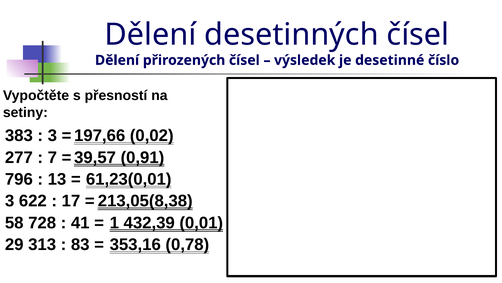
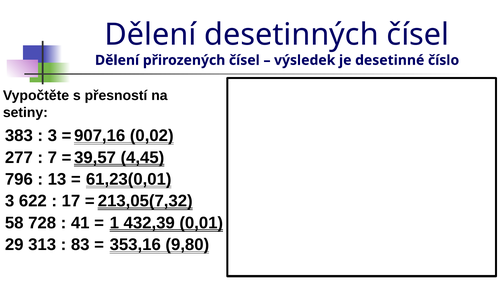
197,66: 197,66 -> 907,16
0,91: 0,91 -> 4,45
213,05(8,38: 213,05(8,38 -> 213,05(7,32
0,78: 0,78 -> 9,80
